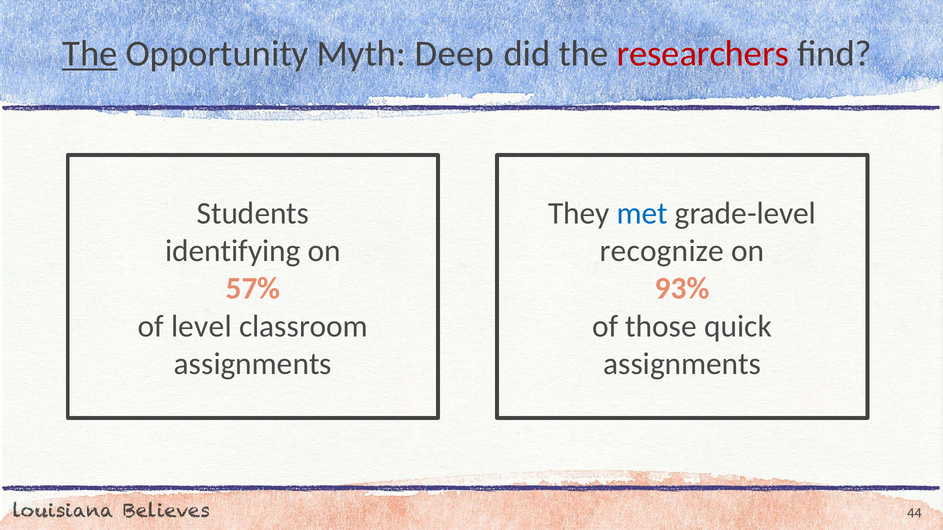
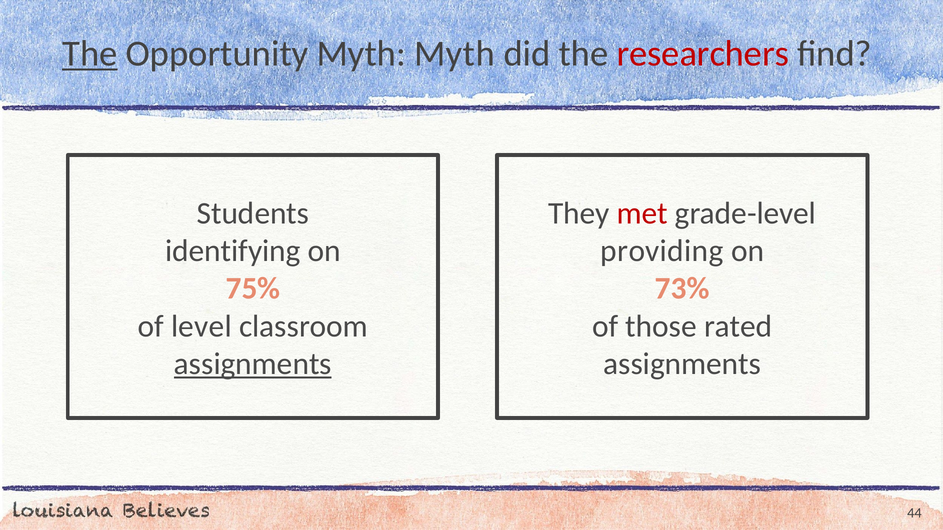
Myth Deep: Deep -> Myth
met colour: blue -> red
recognize: recognize -> providing
57%: 57% -> 75%
93%: 93% -> 73%
quick: quick -> rated
assignments at (253, 364) underline: none -> present
